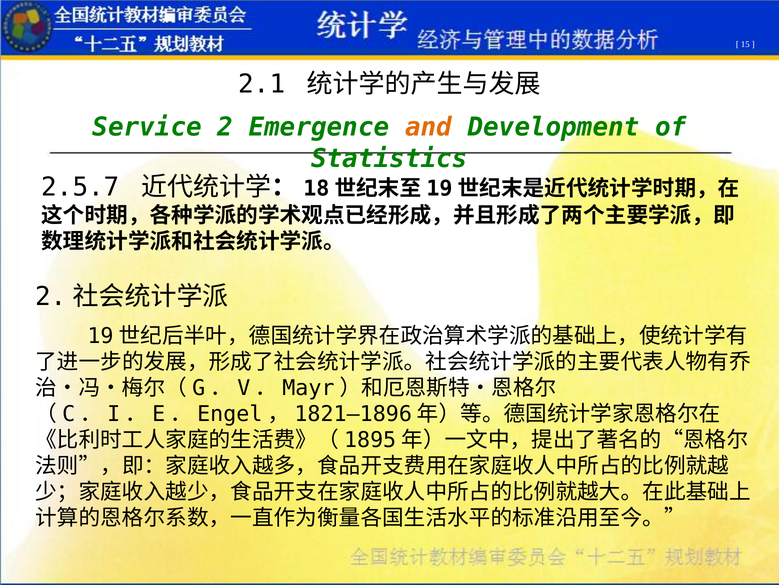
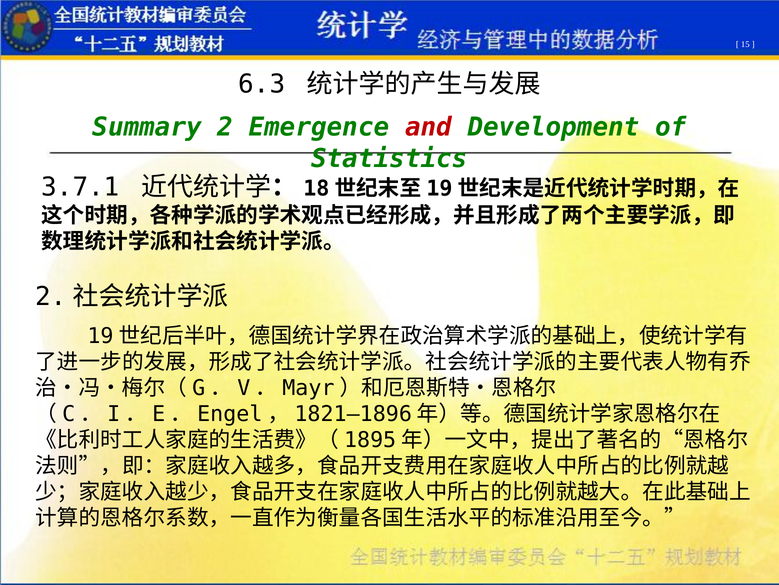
2.1: 2.1 -> 6.3
Service: Service -> Summary
and colour: orange -> red
2.5.7: 2.5.7 -> 3.7.1
